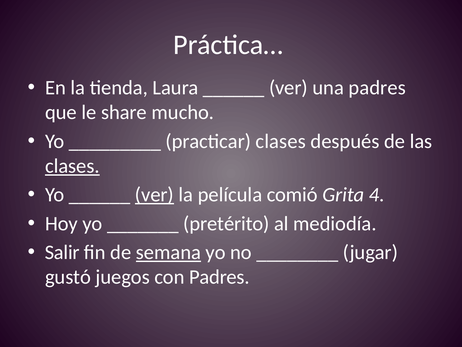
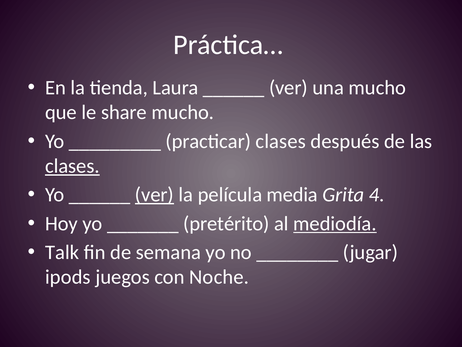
una padres: padres -> mucho
comió: comió -> media
mediodía underline: none -> present
Salir: Salir -> Talk
semana underline: present -> none
gustó: gustó -> ipods
con Padres: Padres -> Noche
